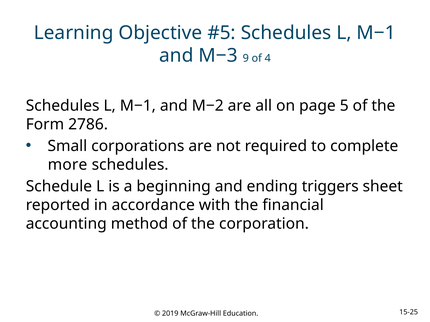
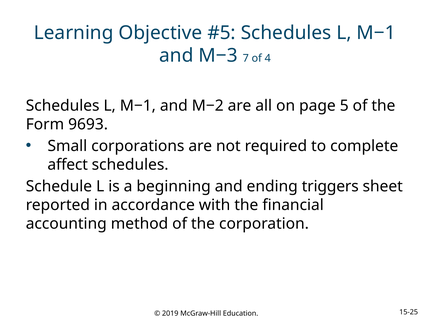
9: 9 -> 7
2786: 2786 -> 9693
more: more -> affect
